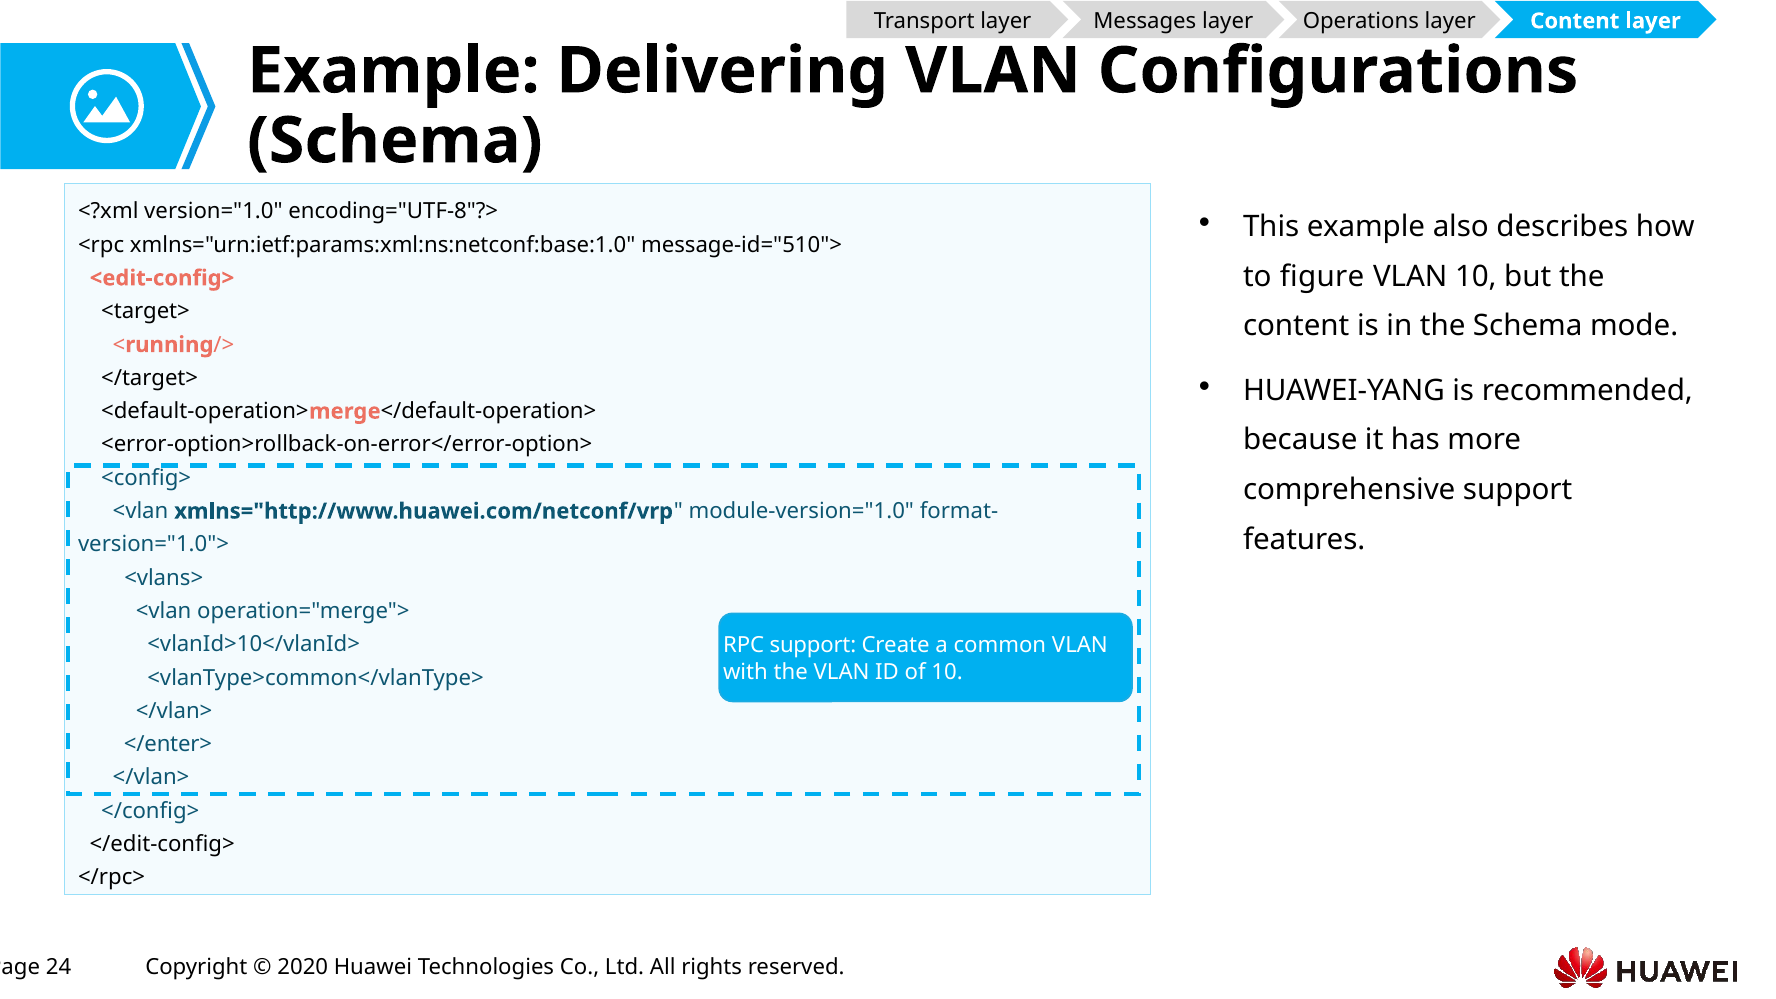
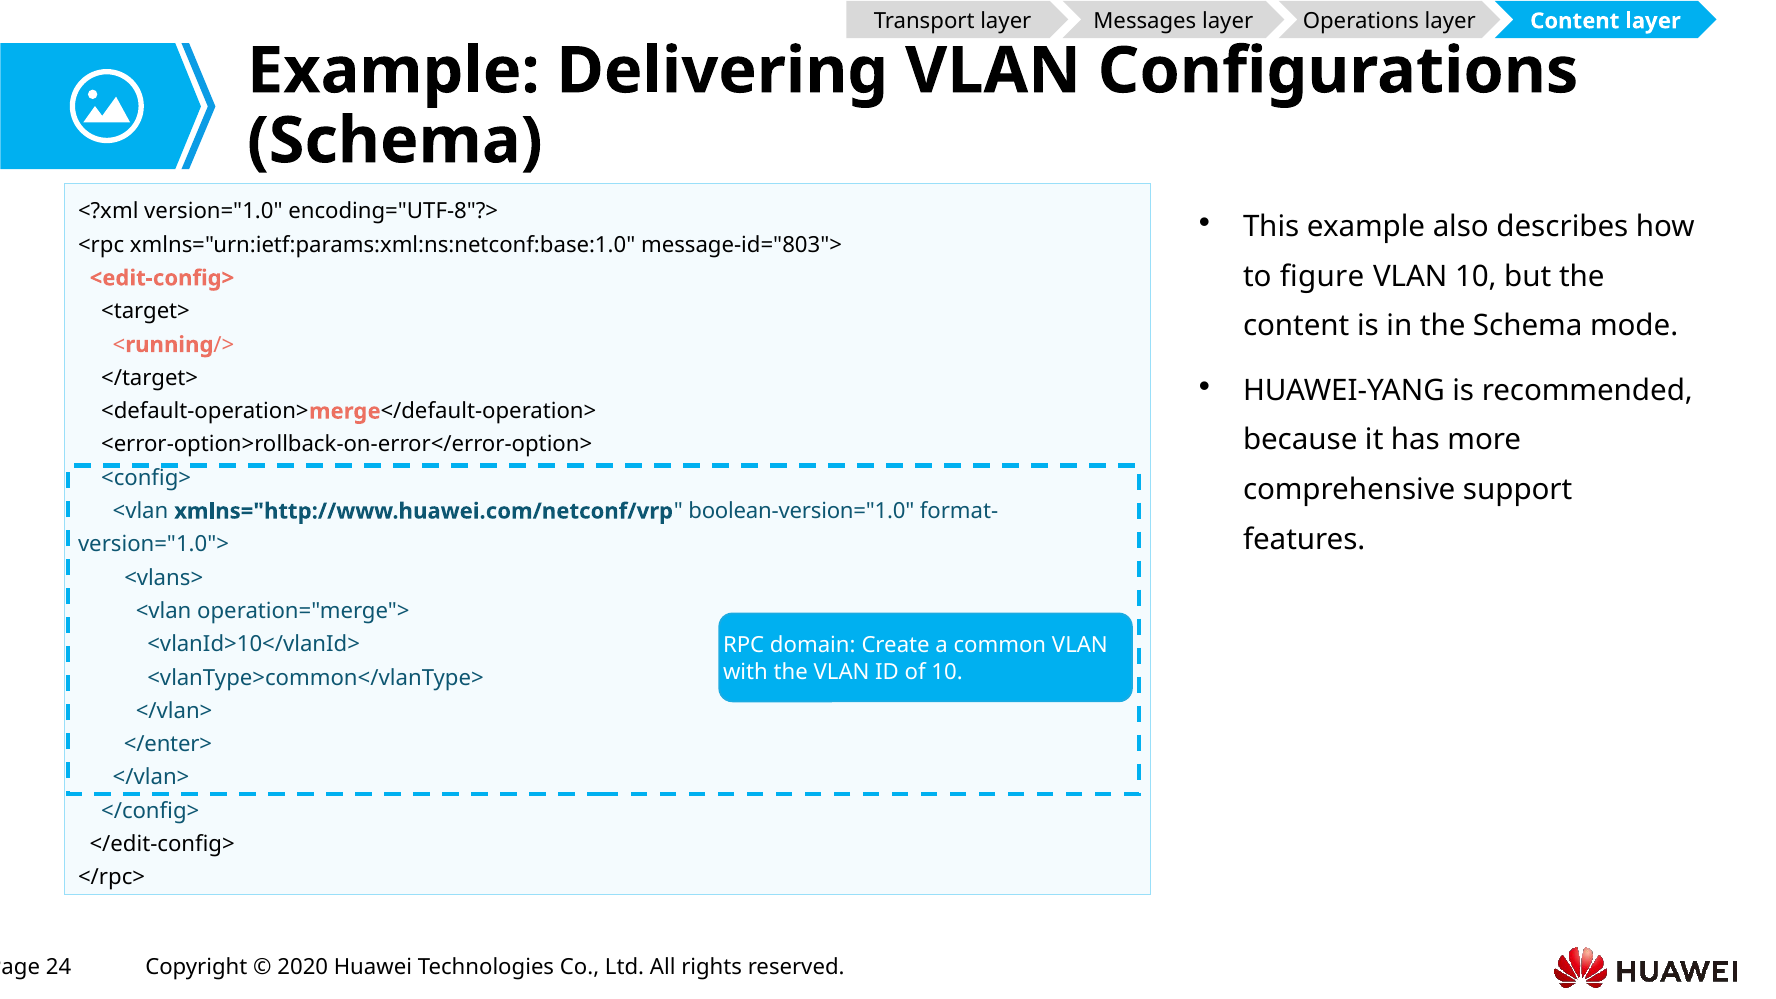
message-id="510">: message-id="510"> -> message-id="803">
module-version="1.0: module-version="1.0 -> boolean-version="1.0
RPC support: support -> domain
